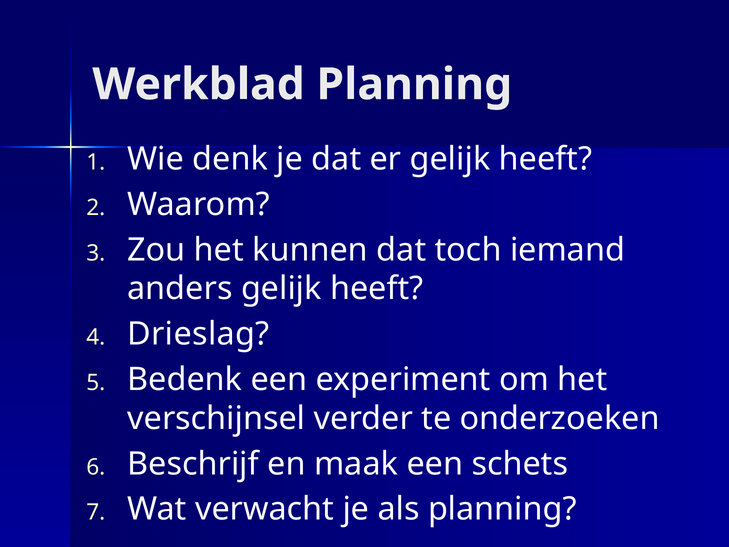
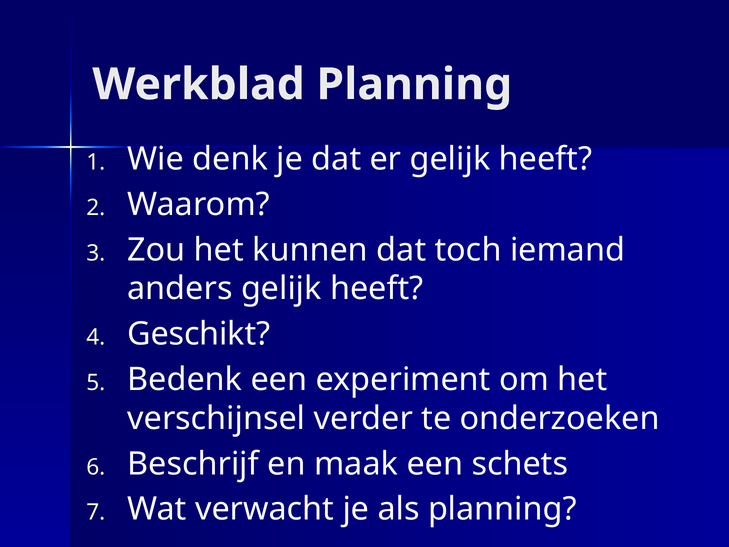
Drieslag: Drieslag -> Geschikt
